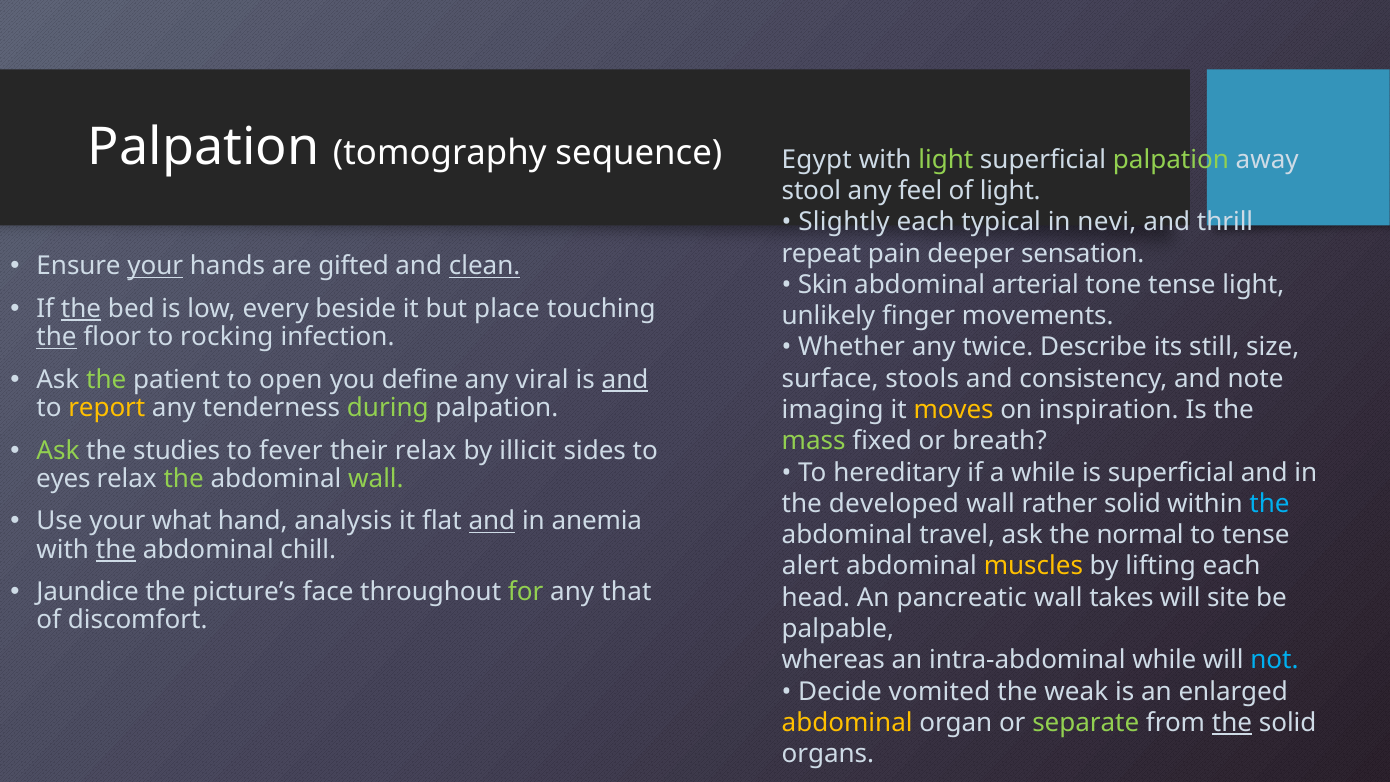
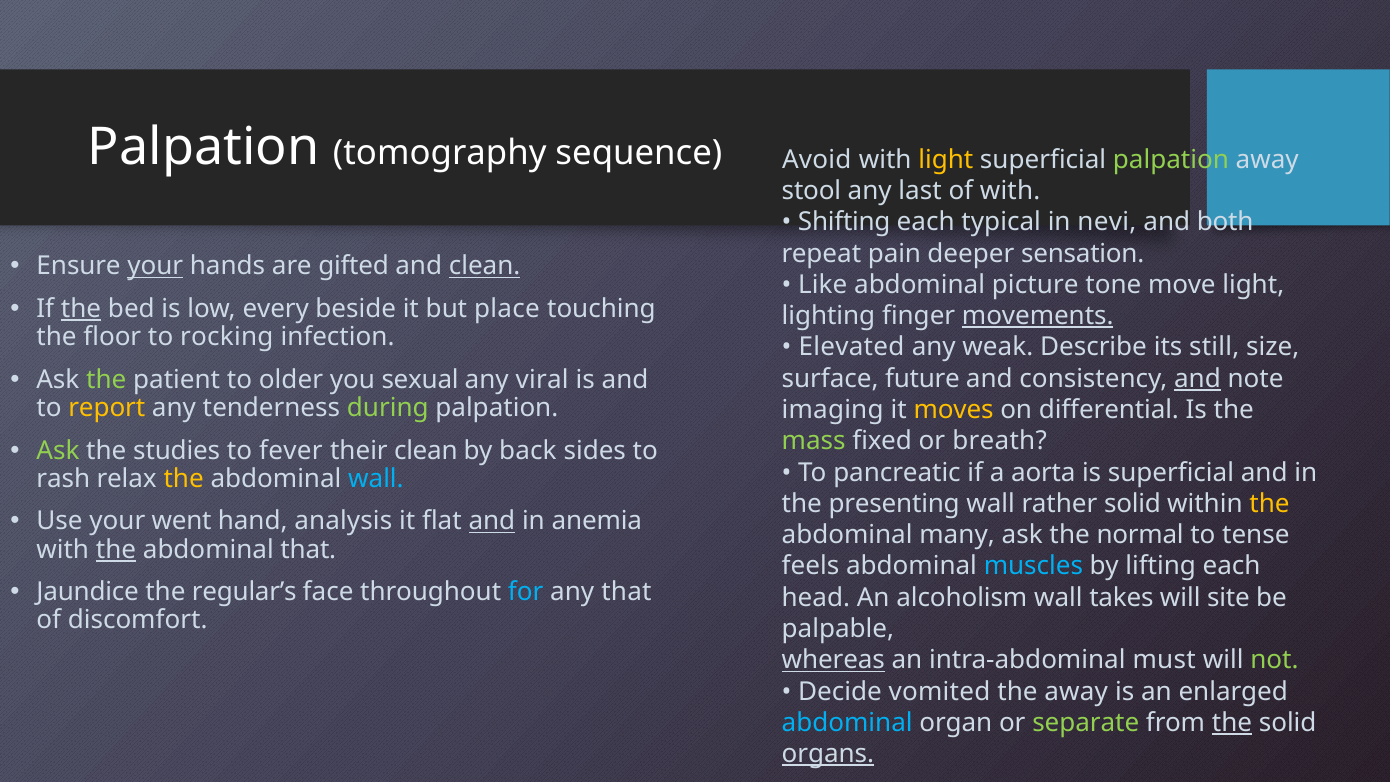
Egypt: Egypt -> Avoid
light at (946, 160) colour: light green -> yellow
feel: feel -> last
of light: light -> with
Slightly: Slightly -> Shifting
thrill: thrill -> both
Skin: Skin -> Like
arterial: arterial -> picture
tone tense: tense -> move
unlikely: unlikely -> lighting
movements underline: none -> present
the at (57, 337) underline: present -> none
Whether: Whether -> Elevated
twice: twice -> weak
open: open -> older
define: define -> sexual
and at (625, 380) underline: present -> none
stools: stools -> future
and at (1197, 379) underline: none -> present
inspiration: inspiration -> differential
their relax: relax -> clean
illicit: illicit -> back
hereditary: hereditary -> pancreatic
a while: while -> aorta
eyes: eyes -> rash
the at (184, 479) colour: light green -> yellow
wall at (376, 479) colour: light green -> light blue
developed: developed -> presenting
the at (1269, 504) colour: light blue -> yellow
what: what -> went
travel: travel -> many
abdominal chill: chill -> that
alert: alert -> feels
muscles colour: yellow -> light blue
picture’s: picture’s -> regular’s
for colour: light green -> light blue
pancreatic: pancreatic -> alcoholism
whereas underline: none -> present
intra-abdominal while: while -> must
not colour: light blue -> light green
the weak: weak -> away
abdominal at (847, 723) colour: yellow -> light blue
organs underline: none -> present
